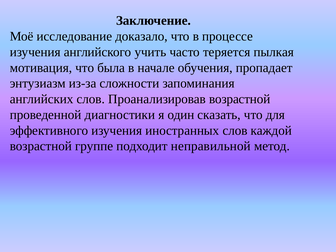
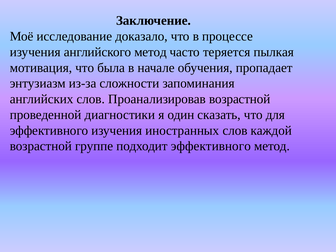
английского учить: учить -> метод
подходит неправильной: неправильной -> эффективного
